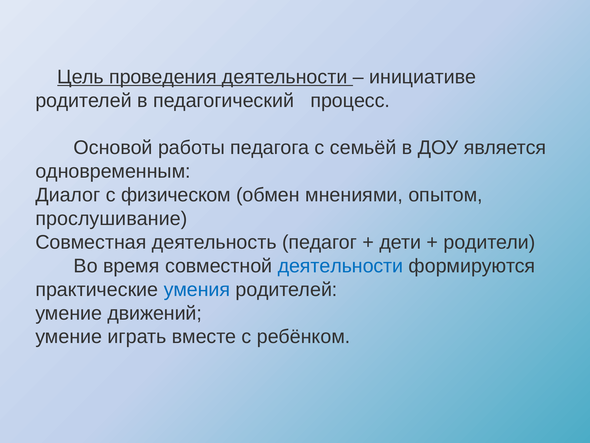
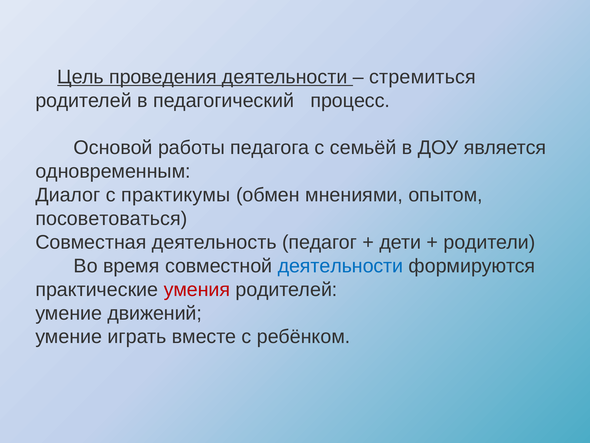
инициативе: инициативе -> стремиться
физическом: физическом -> практикумы
прослушивание: прослушивание -> посоветоваться
умения colour: blue -> red
